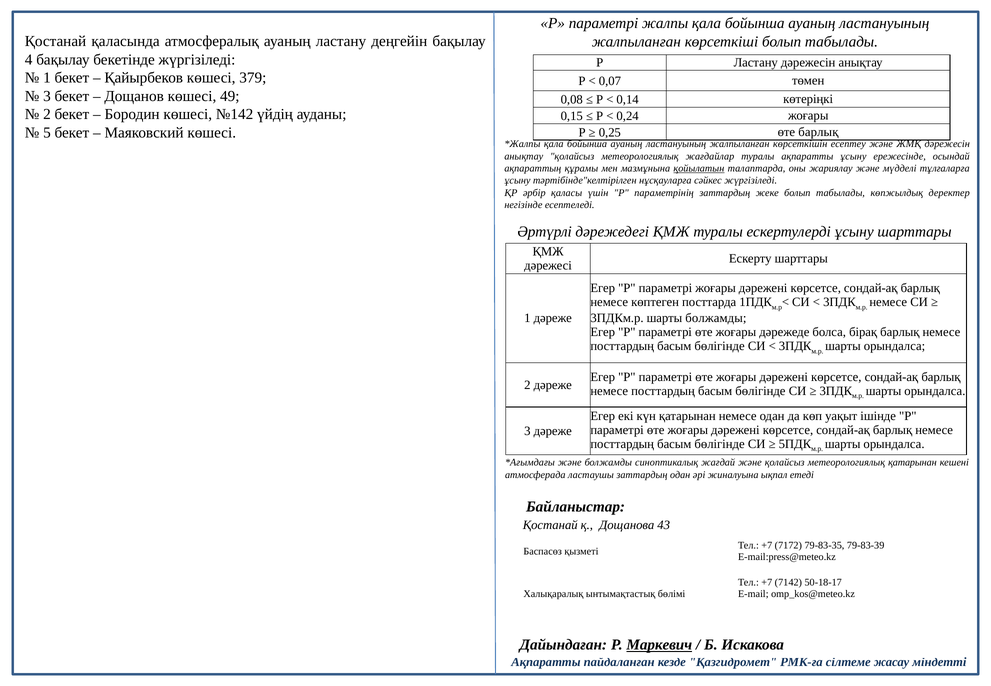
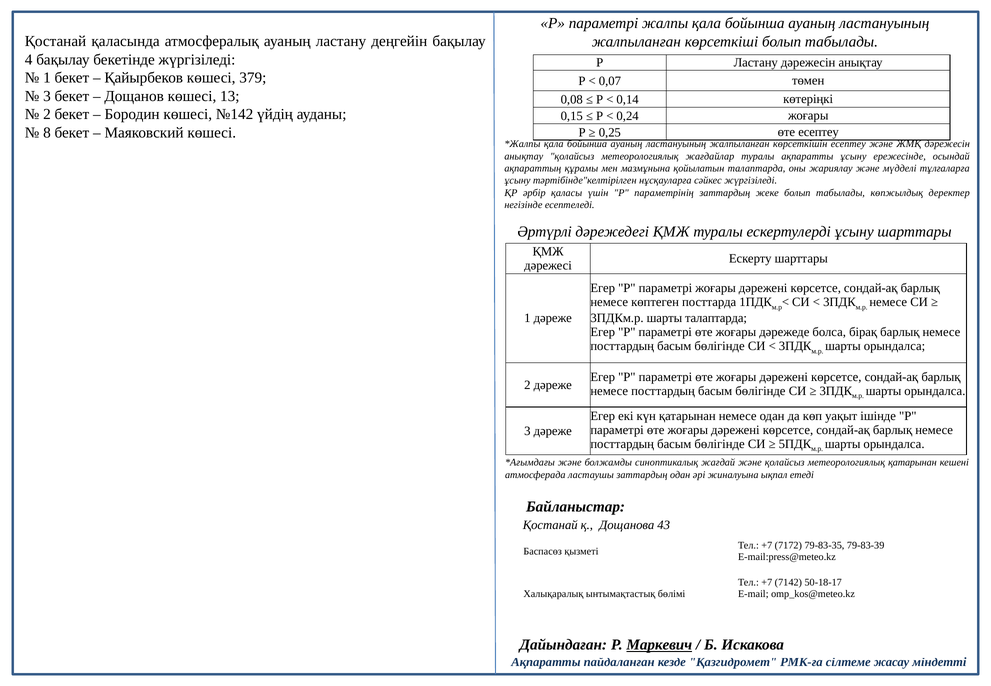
49: 49 -> 13
5: 5 -> 8
өте барлық: барлық -> есептеу
қойылатын underline: present -> none
шарты болжамды: болжамды -> талаптарда
